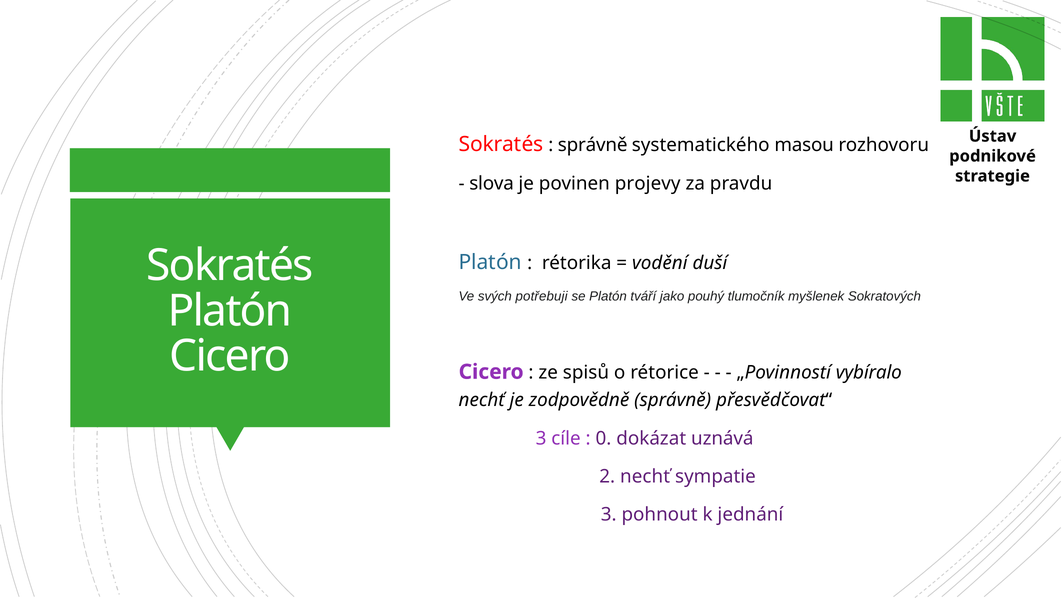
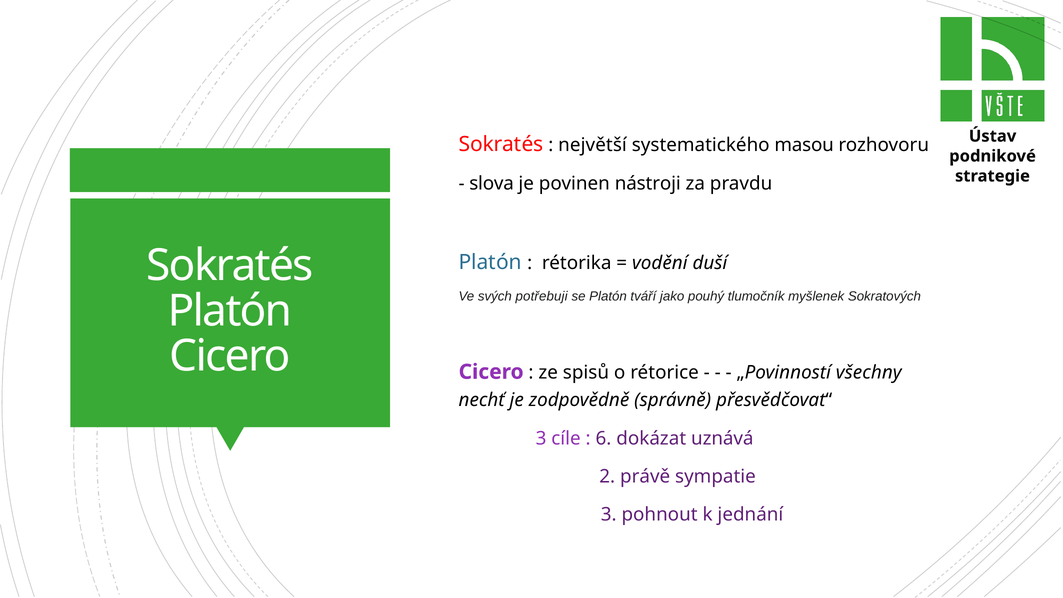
správně at (593, 145): správně -> největší
projevy: projevy -> nástroji
vybíralo: vybíralo -> všechny
0: 0 -> 6
2 nechť: nechť -> právě
